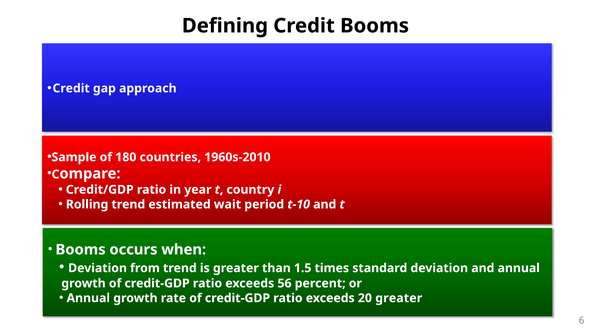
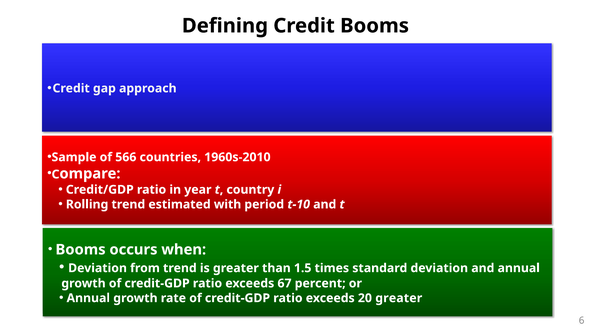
180: 180 -> 566
wait: wait -> with
56: 56 -> 67
